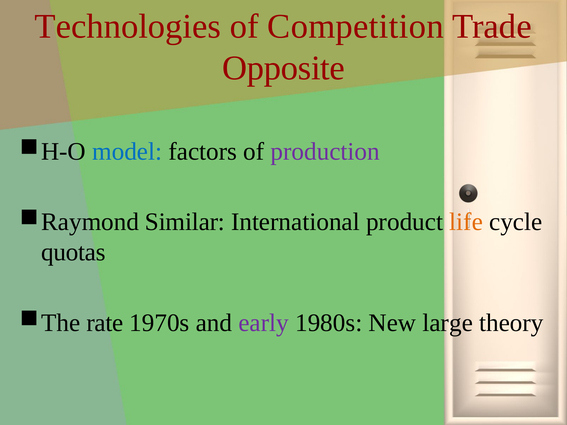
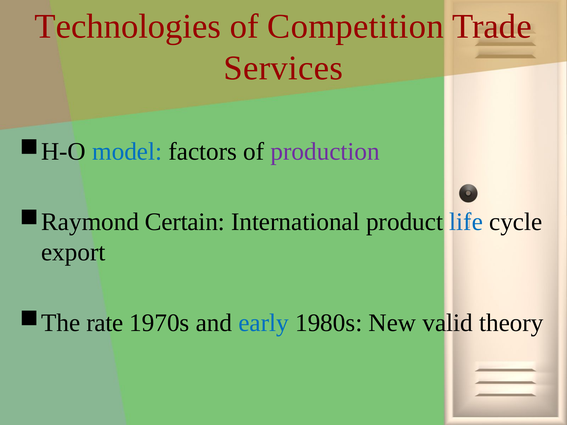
Opposite: Opposite -> Services
Similar: Similar -> Certain
life colour: orange -> blue
quotas: quotas -> export
early colour: purple -> blue
large: large -> valid
